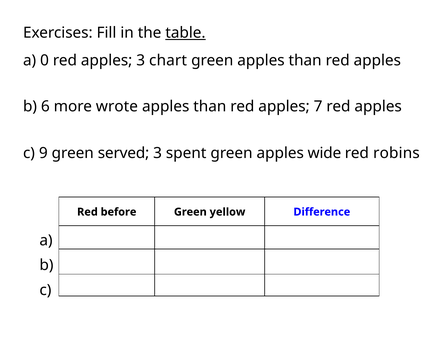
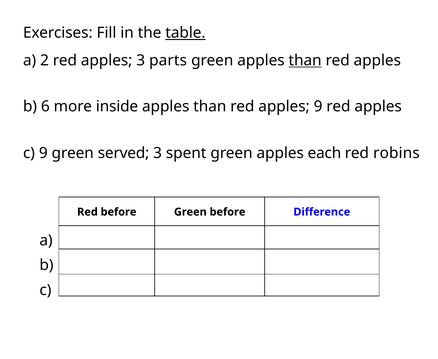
0: 0 -> 2
chart: chart -> parts
than at (305, 60) underline: none -> present
wrote: wrote -> inside
apples 7: 7 -> 9
wide: wide -> each
Green yellow: yellow -> before
